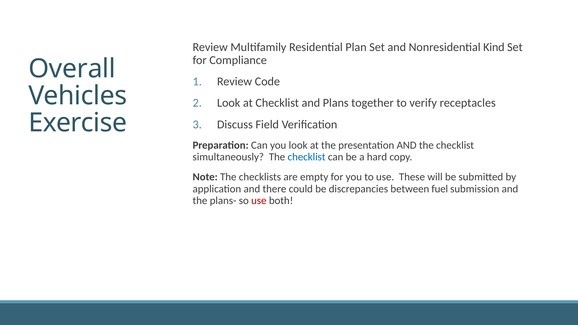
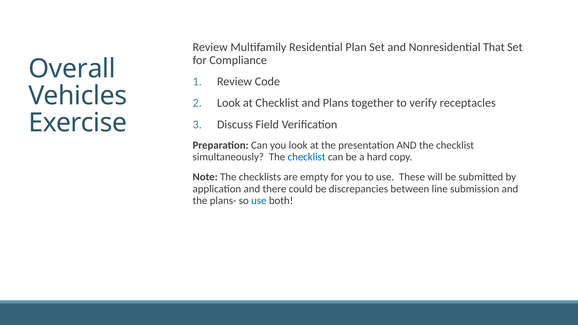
Kind: Kind -> That
fuel: fuel -> line
use at (259, 201) colour: red -> blue
